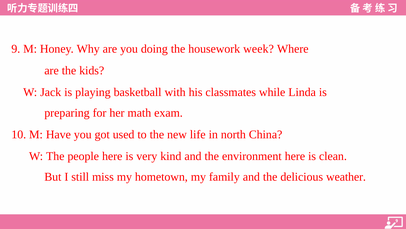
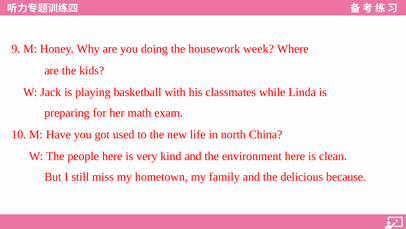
weather: weather -> because
